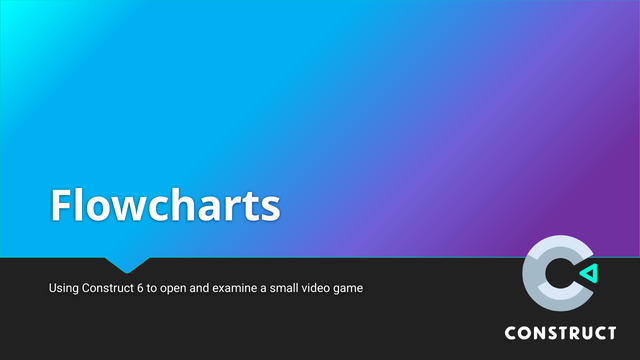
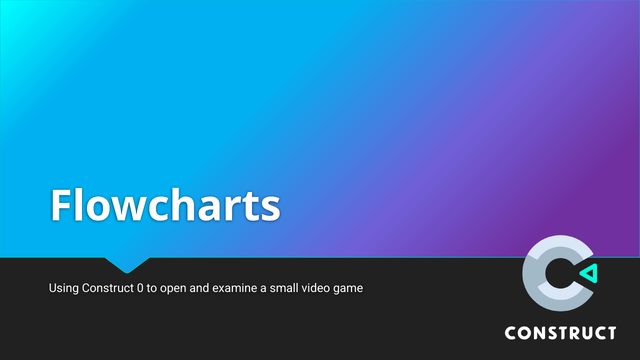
6: 6 -> 0
